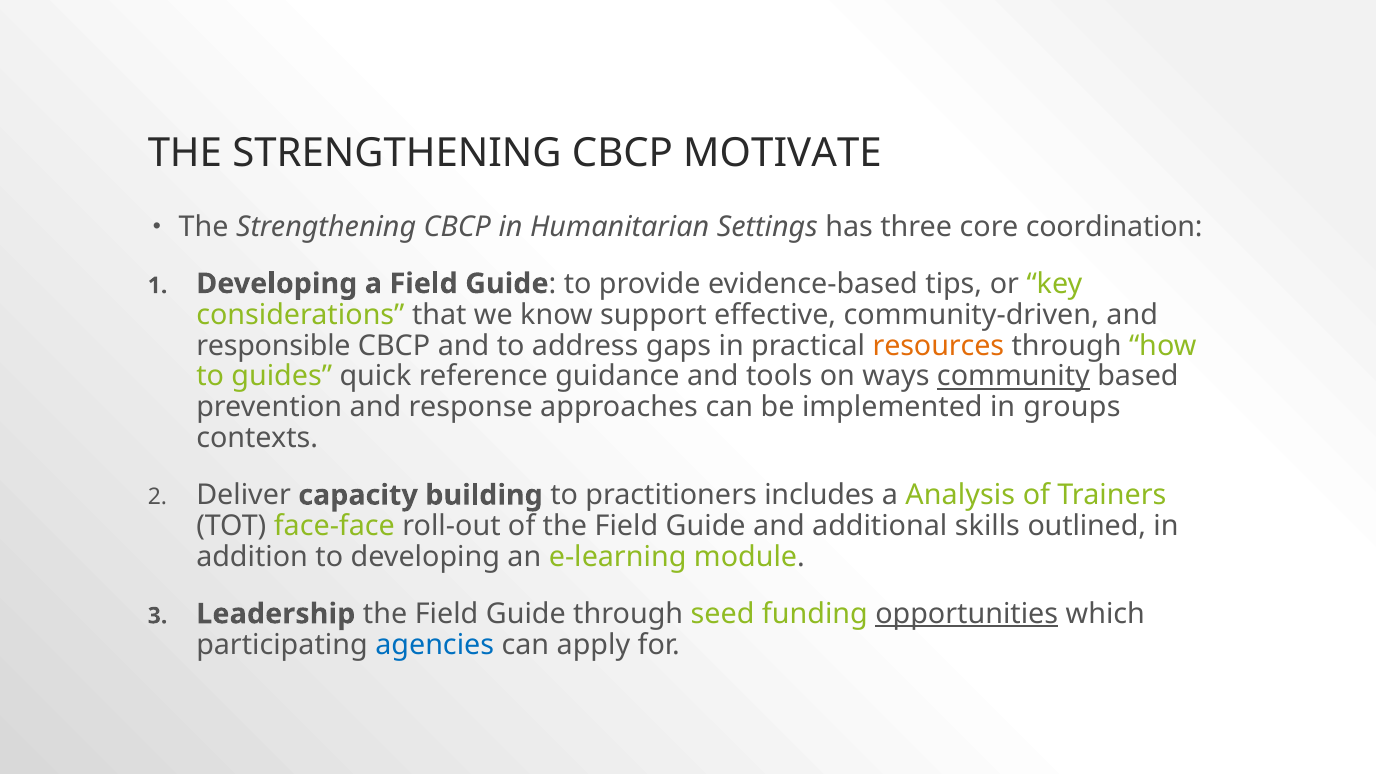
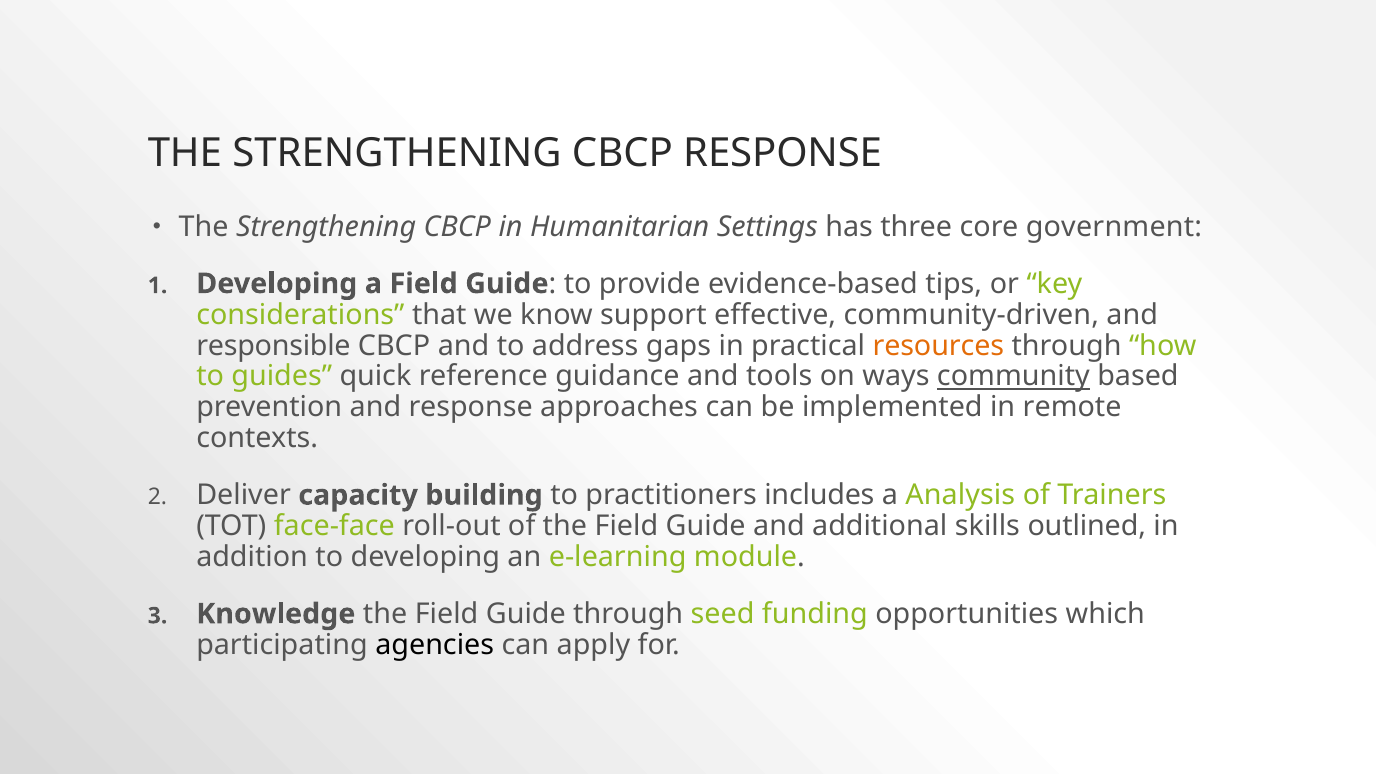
CBCP MOTIVATE: MOTIVATE -> RESPONSE
coordination: coordination -> government
groups: groups -> remote
Leadership: Leadership -> Knowledge
opportunities underline: present -> none
agencies colour: blue -> black
